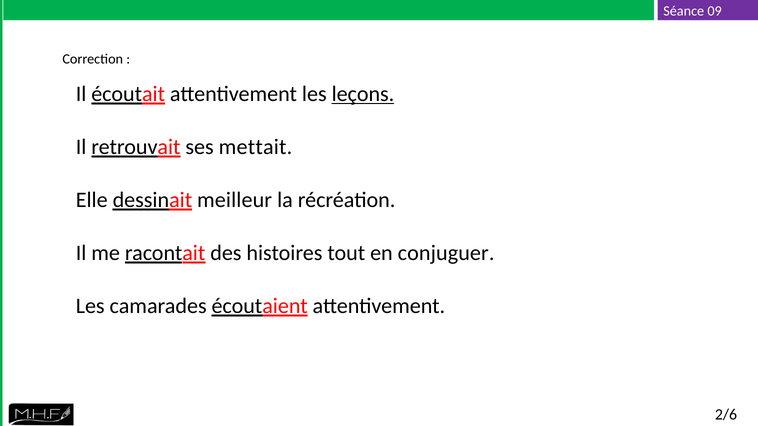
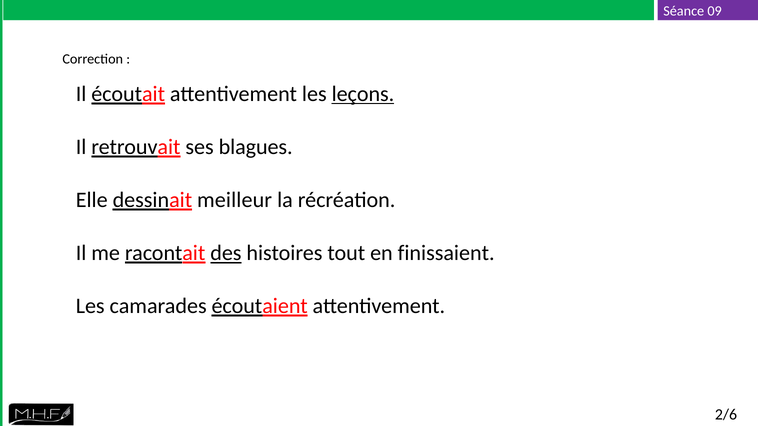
mettait: mettait -> blagues
des underline: none -> present
conjuguer: conjuguer -> finissaient
